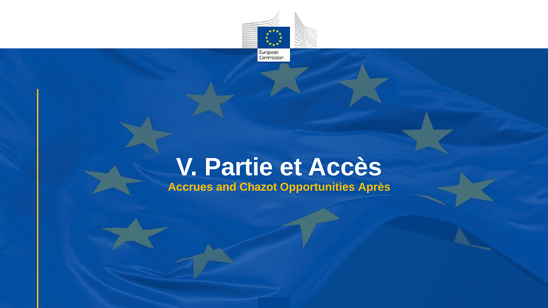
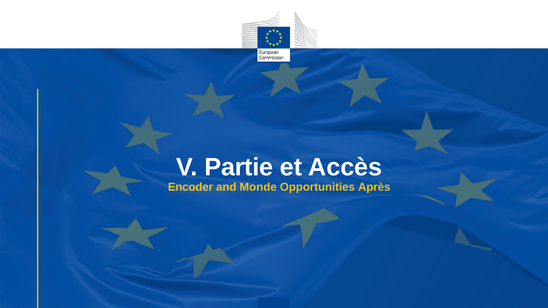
Accrues: Accrues -> Encoder
Chazot: Chazot -> Monde
